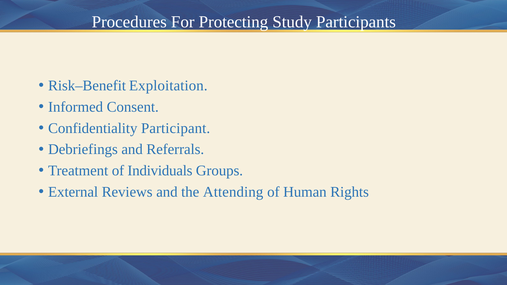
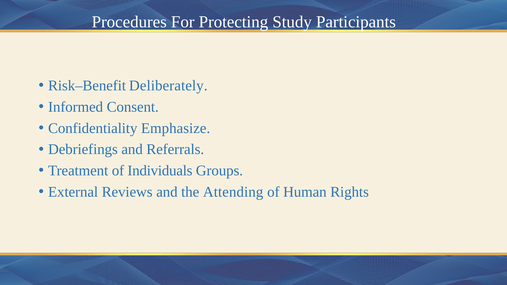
Exploitation: Exploitation -> Deliberately
Participant: Participant -> Emphasize
